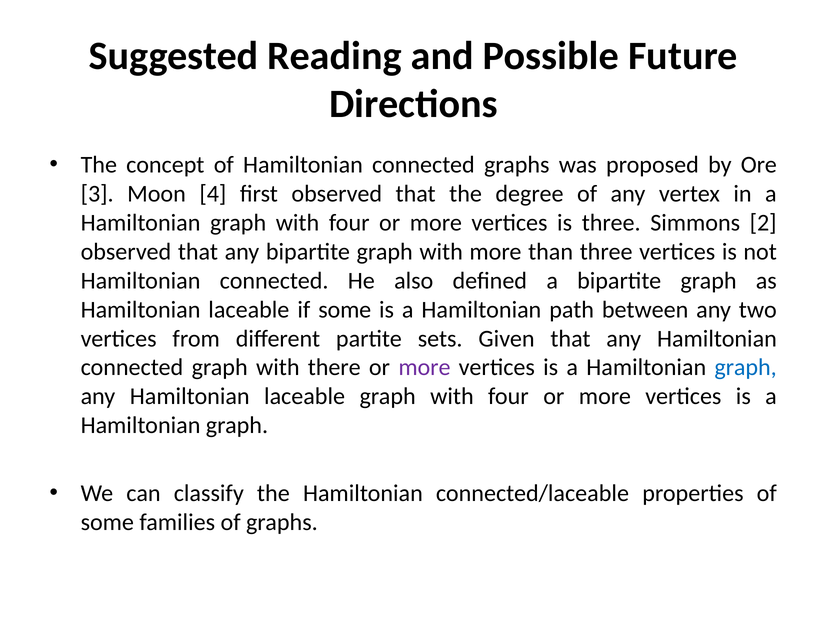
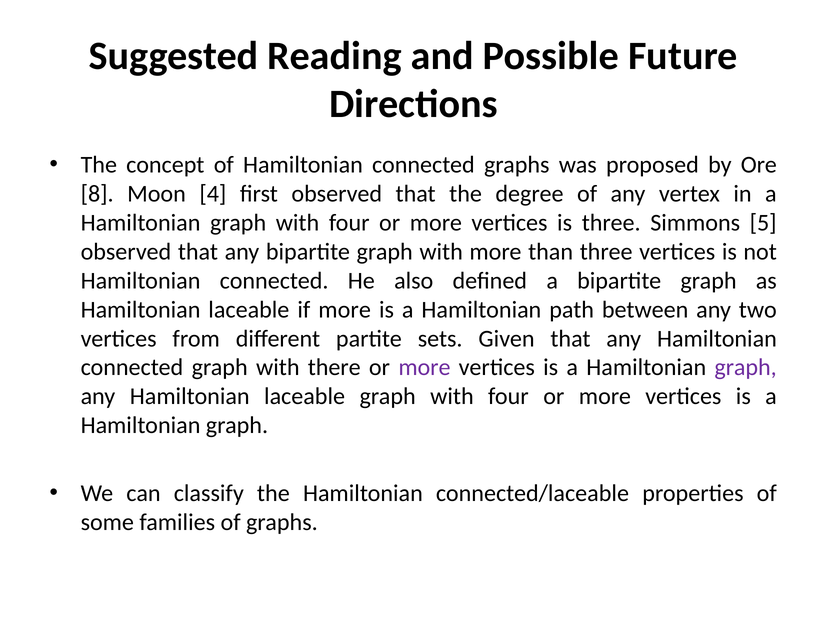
3: 3 -> 8
2: 2 -> 5
if some: some -> more
graph at (746, 368) colour: blue -> purple
